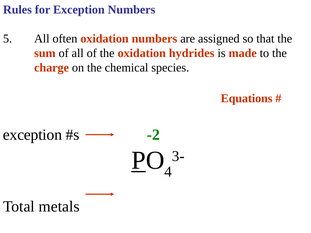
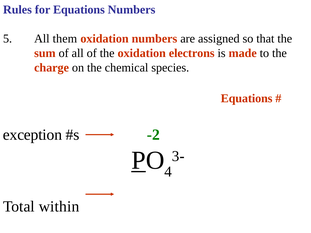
for Exception: Exception -> Equations
often: often -> them
hydrides: hydrides -> electrons
metals: metals -> within
